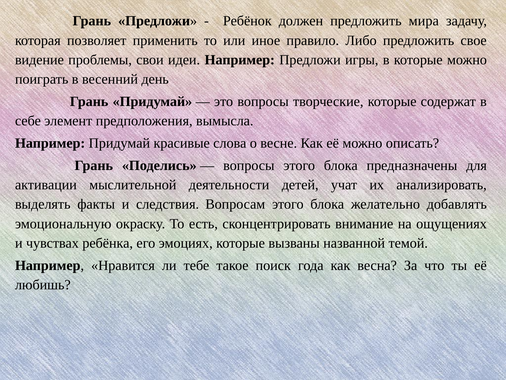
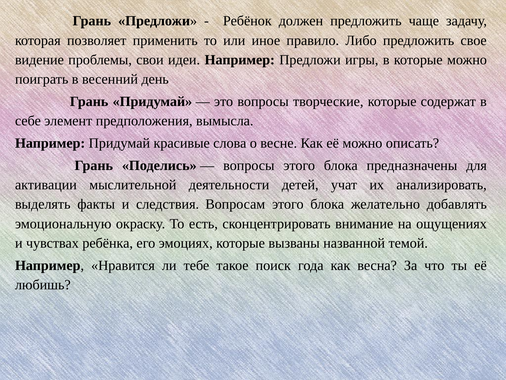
мира: мира -> чаще
